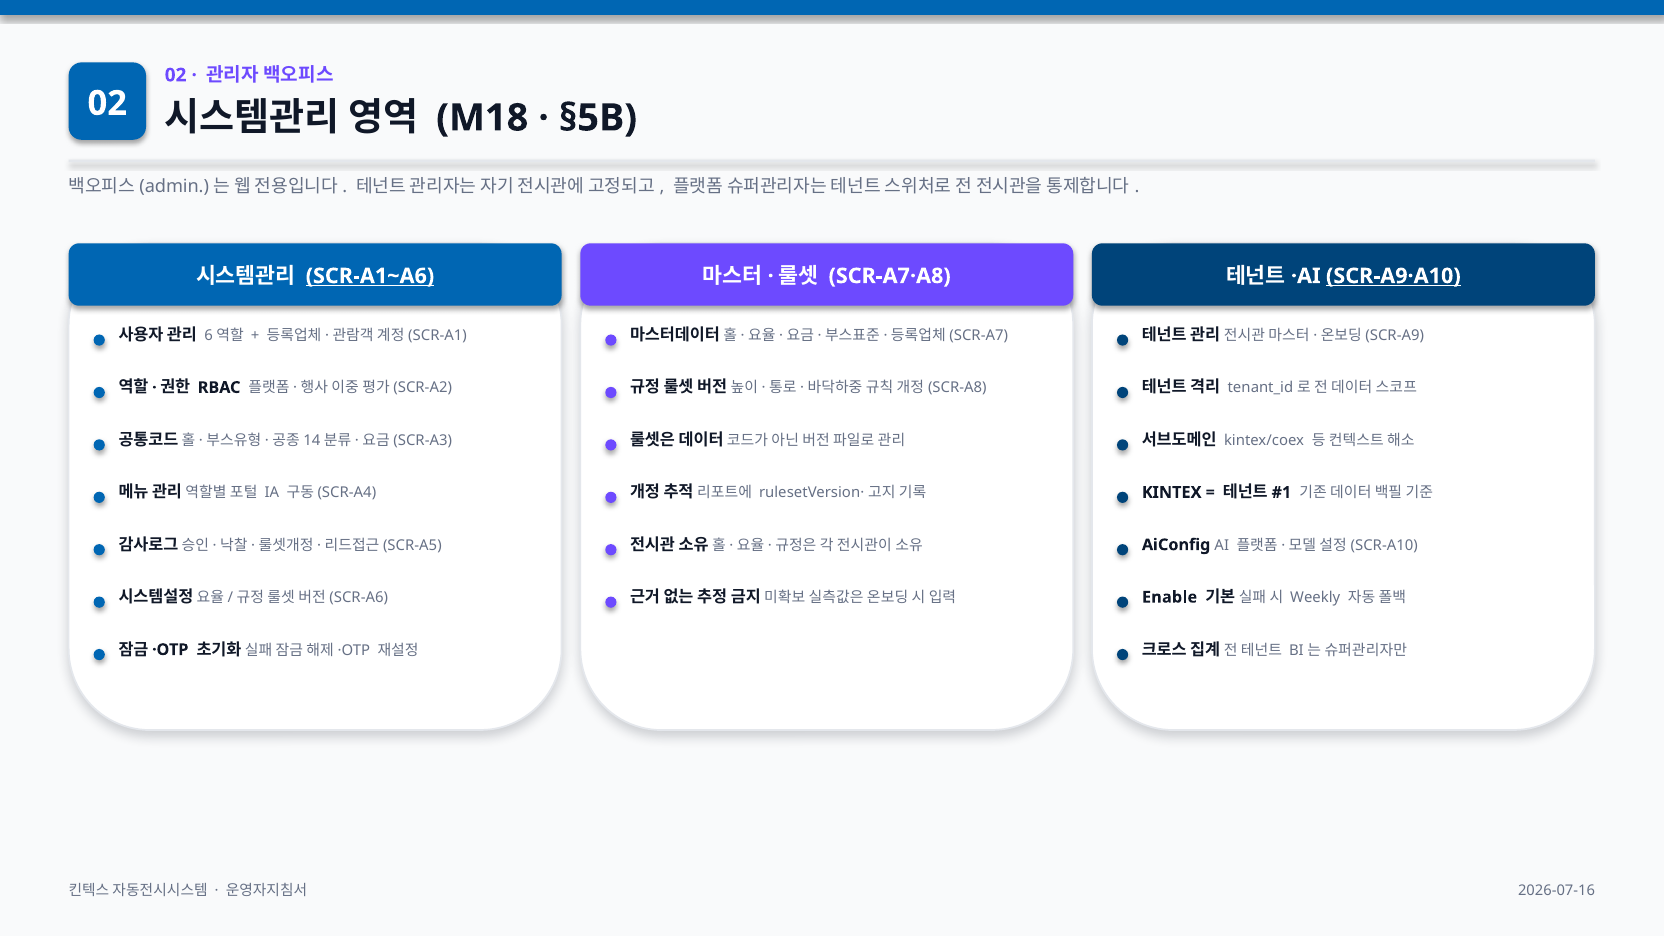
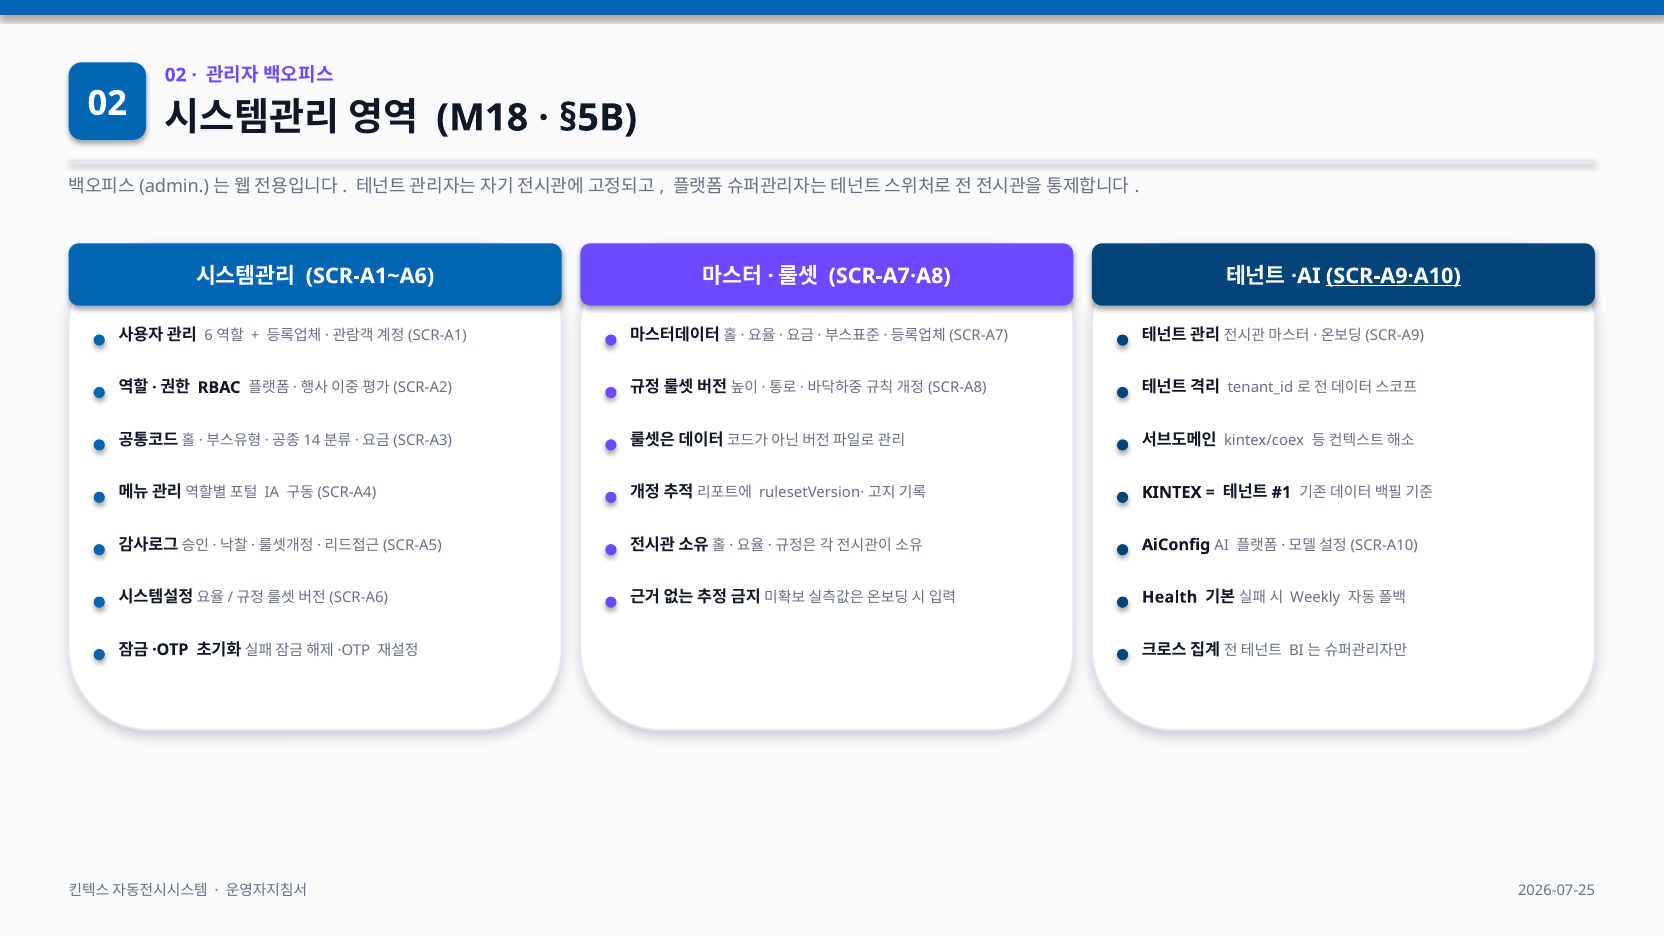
SCR-A1~A6 underline: present -> none
Enable: Enable -> Health
2026-07-16: 2026-07-16 -> 2026-07-25
